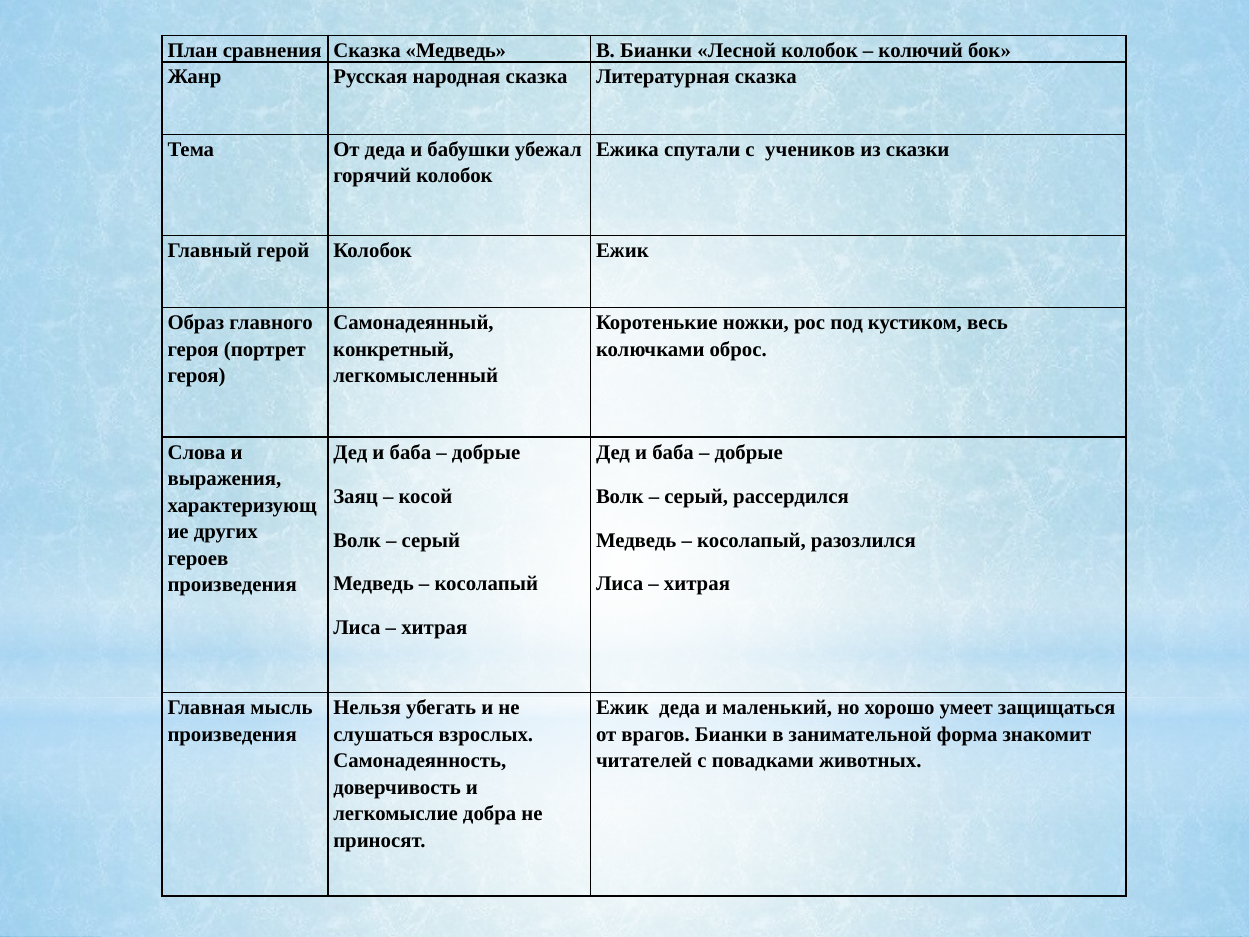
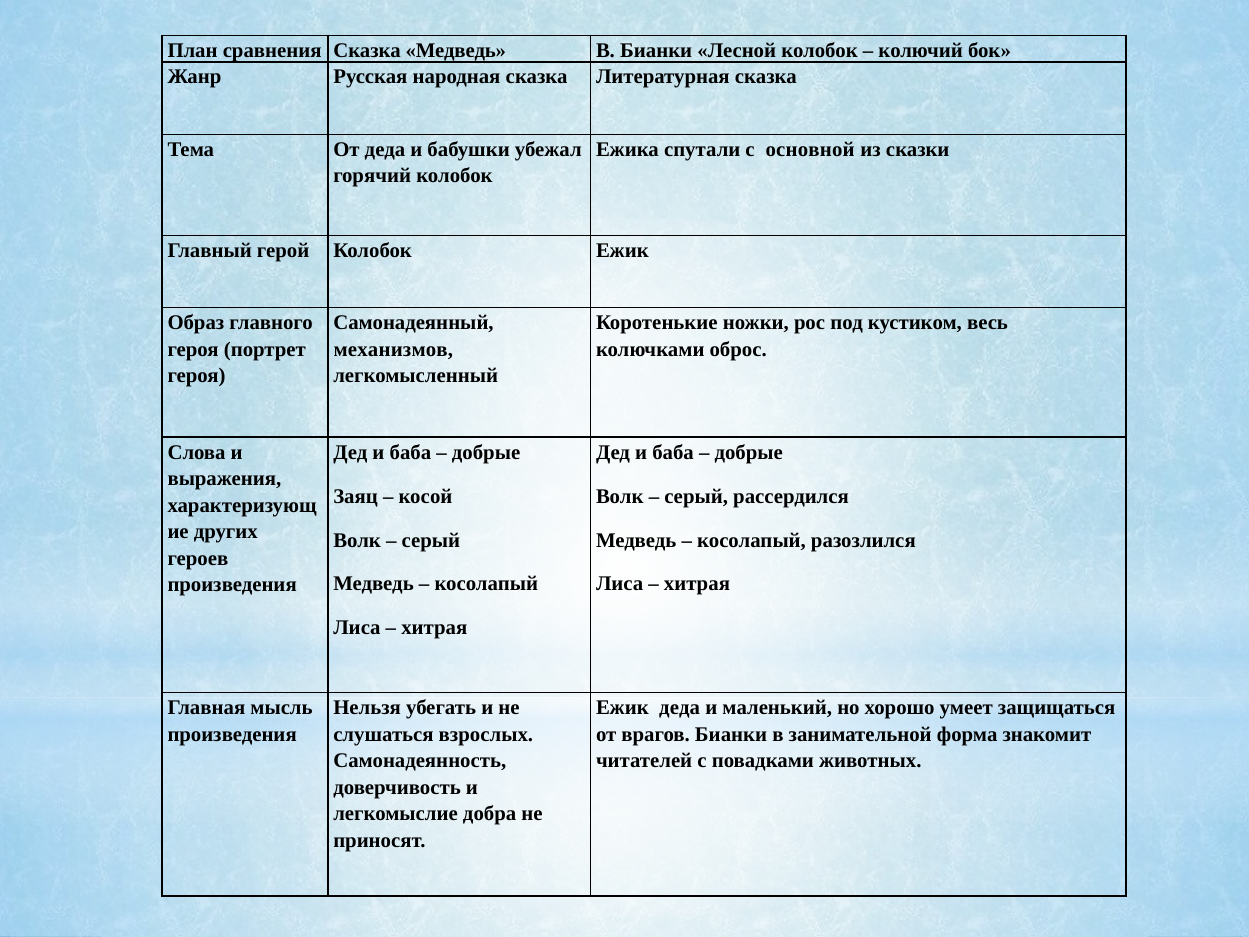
учеников: учеников -> основной
конкретный: конкретный -> механизмов
